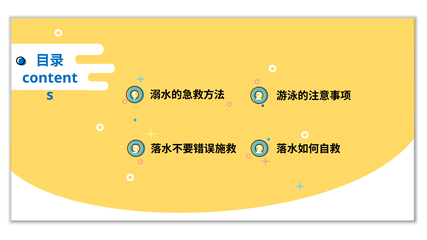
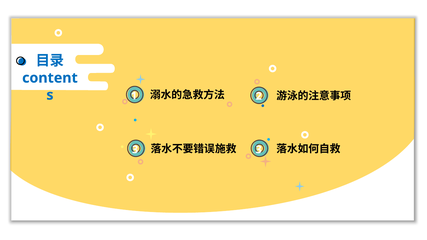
2 at (259, 150): 2 -> 3
